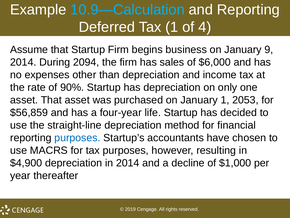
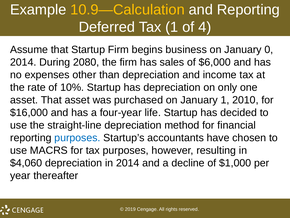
10.9—Calculation colour: light blue -> yellow
9: 9 -> 0
2094: 2094 -> 2080
90%: 90% -> 10%
2053: 2053 -> 2010
$56,859: $56,859 -> $16,000
$4,900: $4,900 -> $4,060
